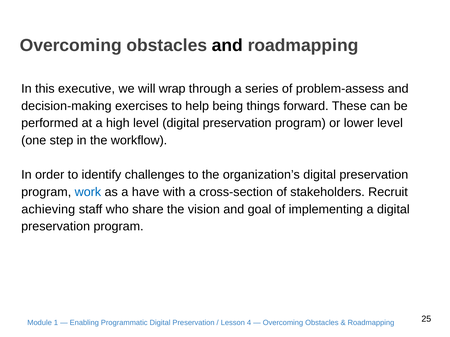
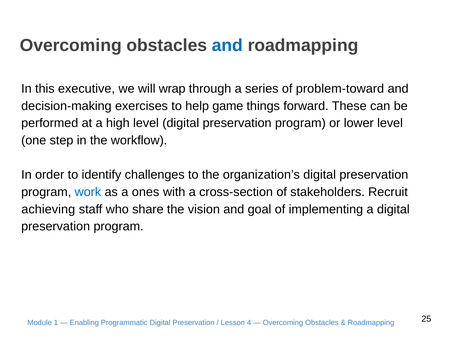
and at (227, 45) colour: black -> blue
problem-assess: problem-assess -> problem-toward
being: being -> game
have: have -> ones
